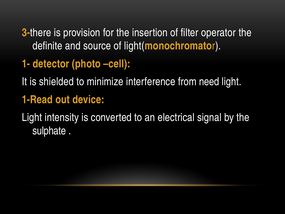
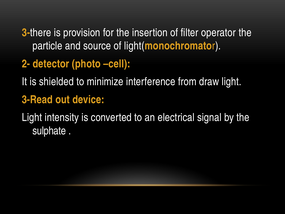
definite: definite -> particle
1-: 1- -> 2-
need: need -> draw
1-Read: 1-Read -> 3-Read
